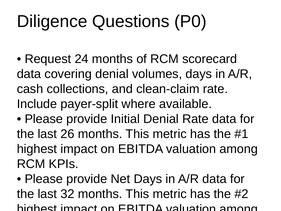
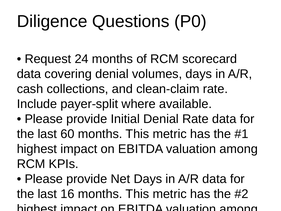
26: 26 -> 60
32: 32 -> 16
